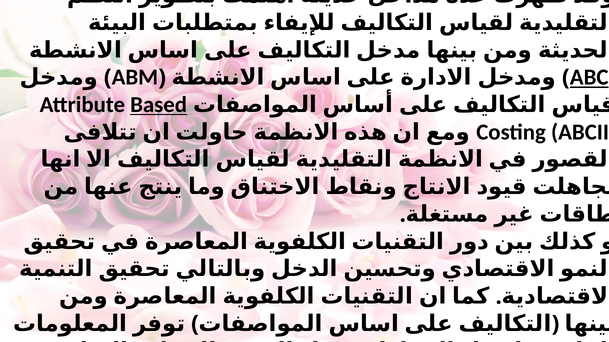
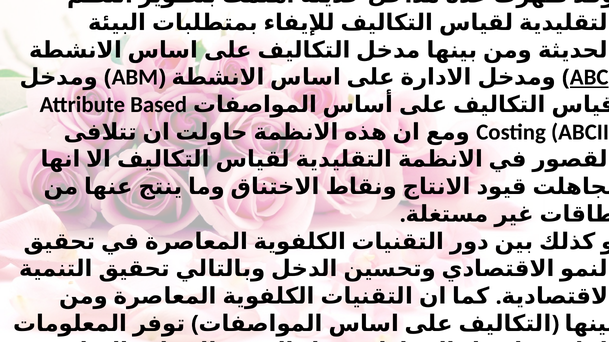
Based underline: present -> none
